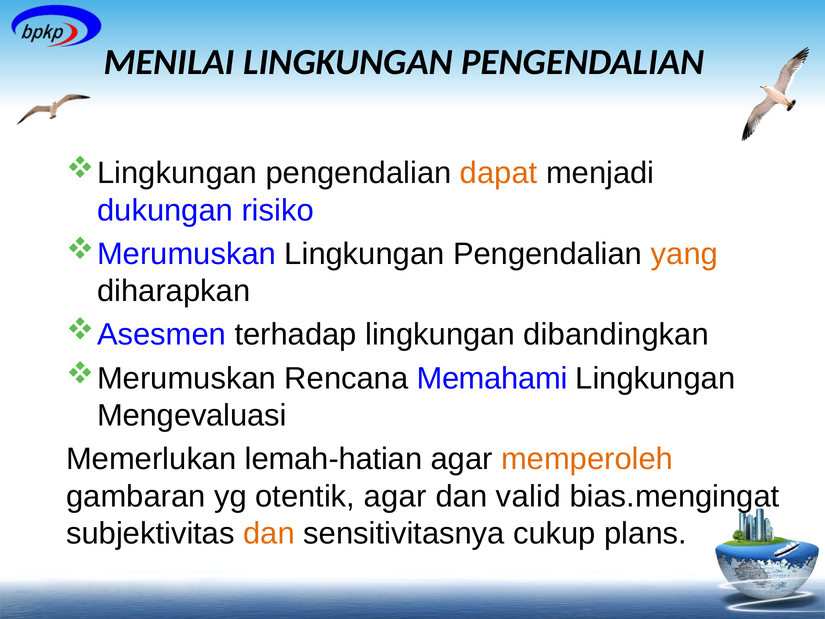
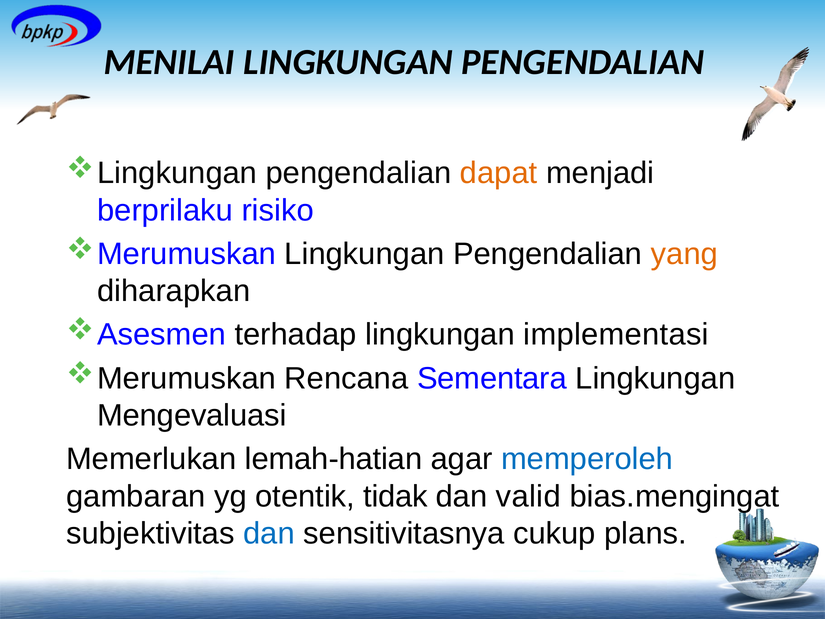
dukungan: dukungan -> berprilaku
dibandingkan: dibandingkan -> implementasi
Memahami: Memahami -> Sementara
memperoleh colour: orange -> blue
otentik agar: agar -> tidak
dan at (269, 533) colour: orange -> blue
